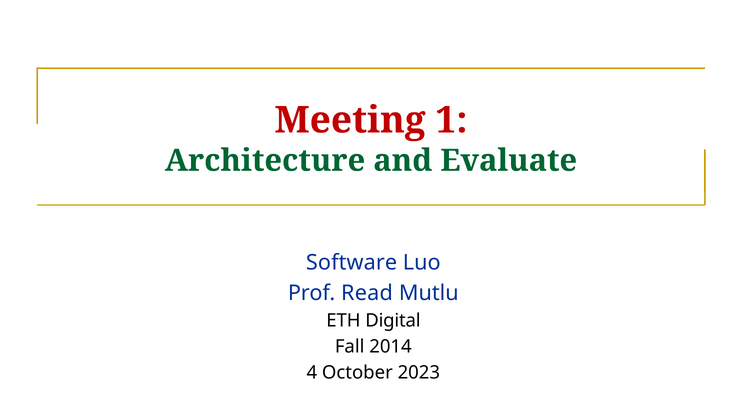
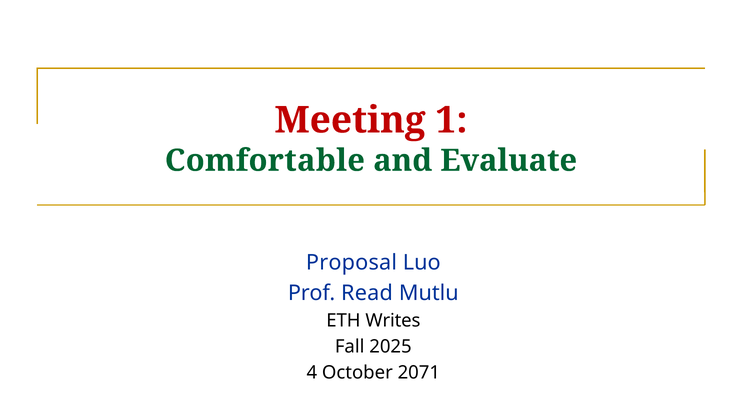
Architecture: Architecture -> Comfortable
Software: Software -> Proposal
Digital: Digital -> Writes
2014: 2014 -> 2025
2023: 2023 -> 2071
